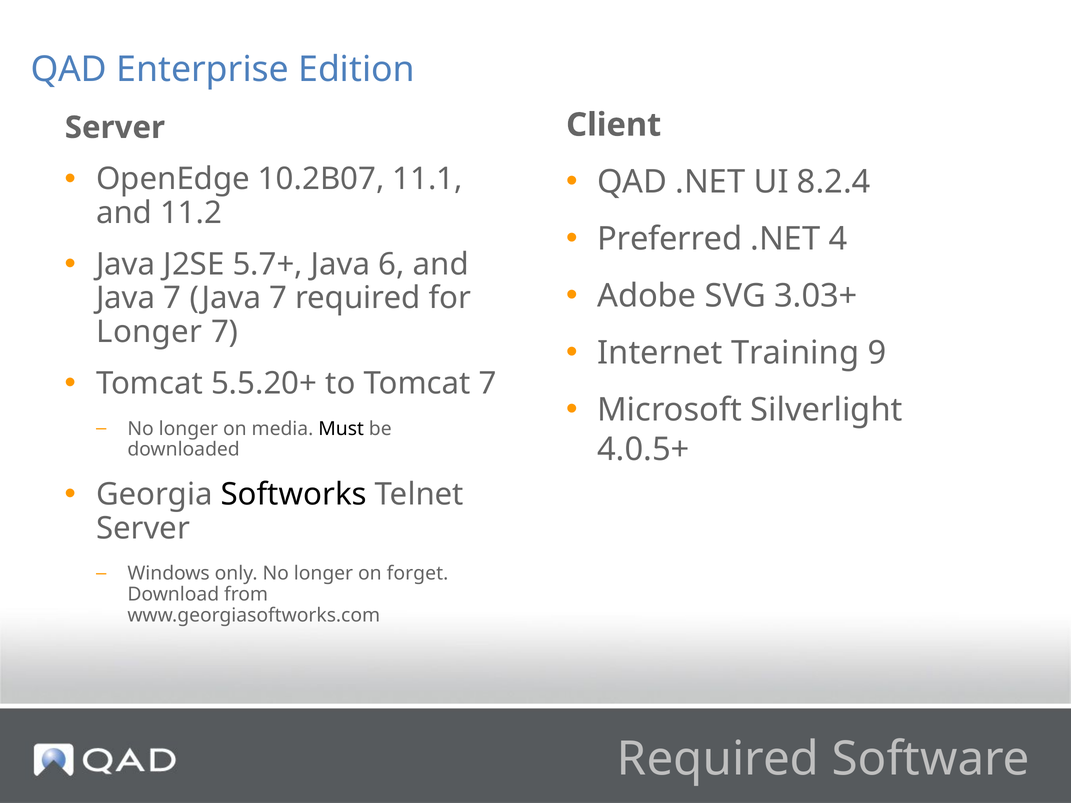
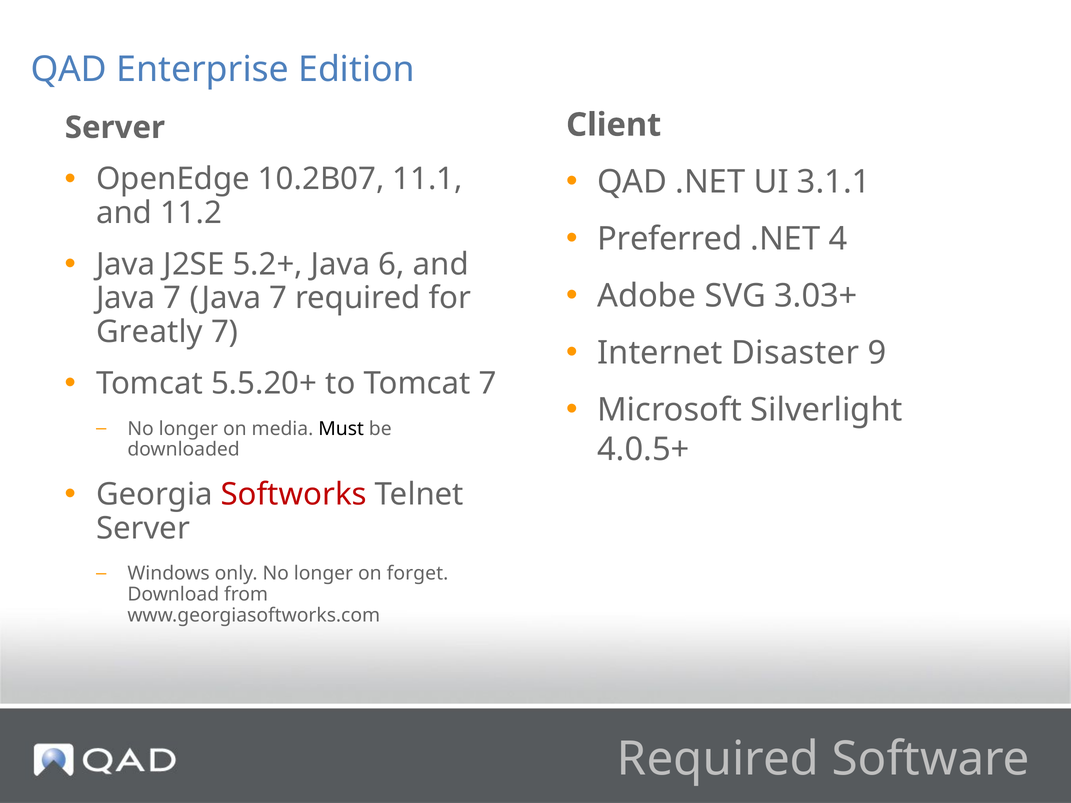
8.2.4: 8.2.4 -> 3.1.1
5.7+: 5.7+ -> 5.2+
Longer at (149, 332): Longer -> Greatly
Training: Training -> Disaster
Softworks colour: black -> red
